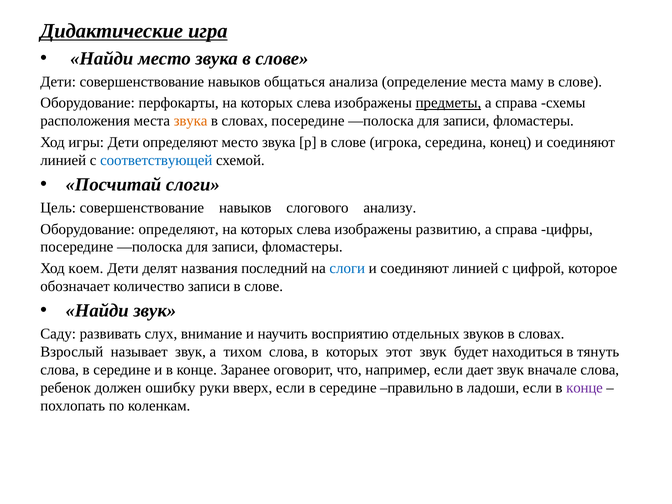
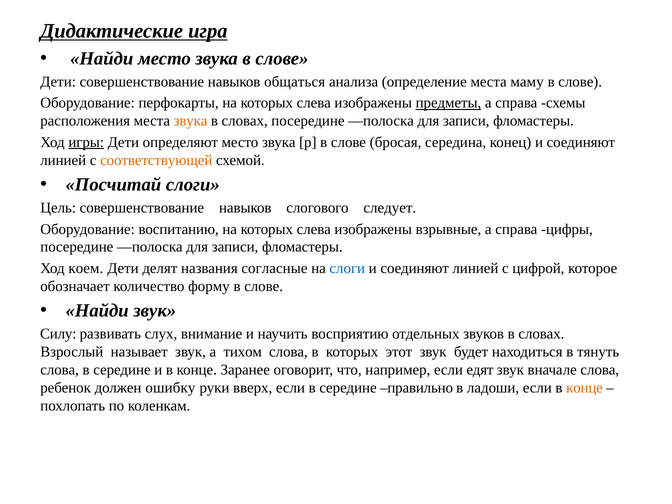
игры underline: none -> present
игрока: игрока -> бросая
соответствующей colour: blue -> orange
анализу: анализу -> следует
Оборудование определяют: определяют -> воспитанию
развитию: развитию -> взрывные
последний: последний -> согласные
количество записи: записи -> форму
Саду: Саду -> Силу
дает: дает -> едят
конце at (585, 388) colour: purple -> orange
